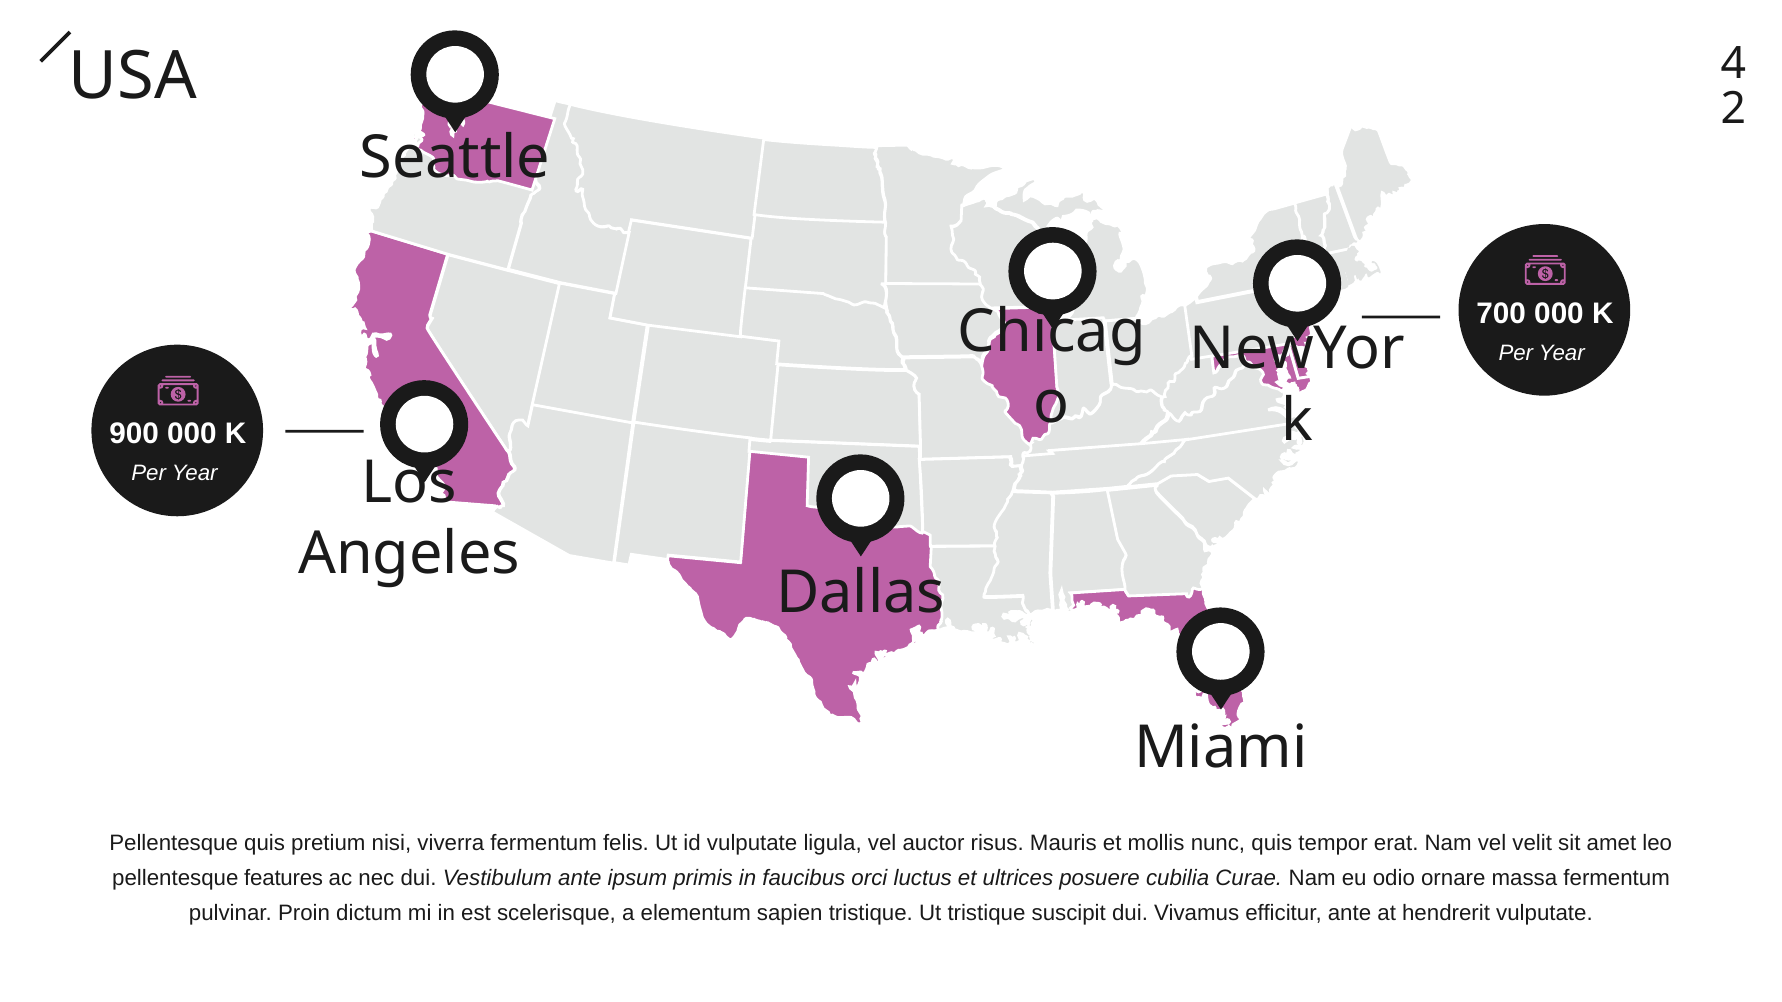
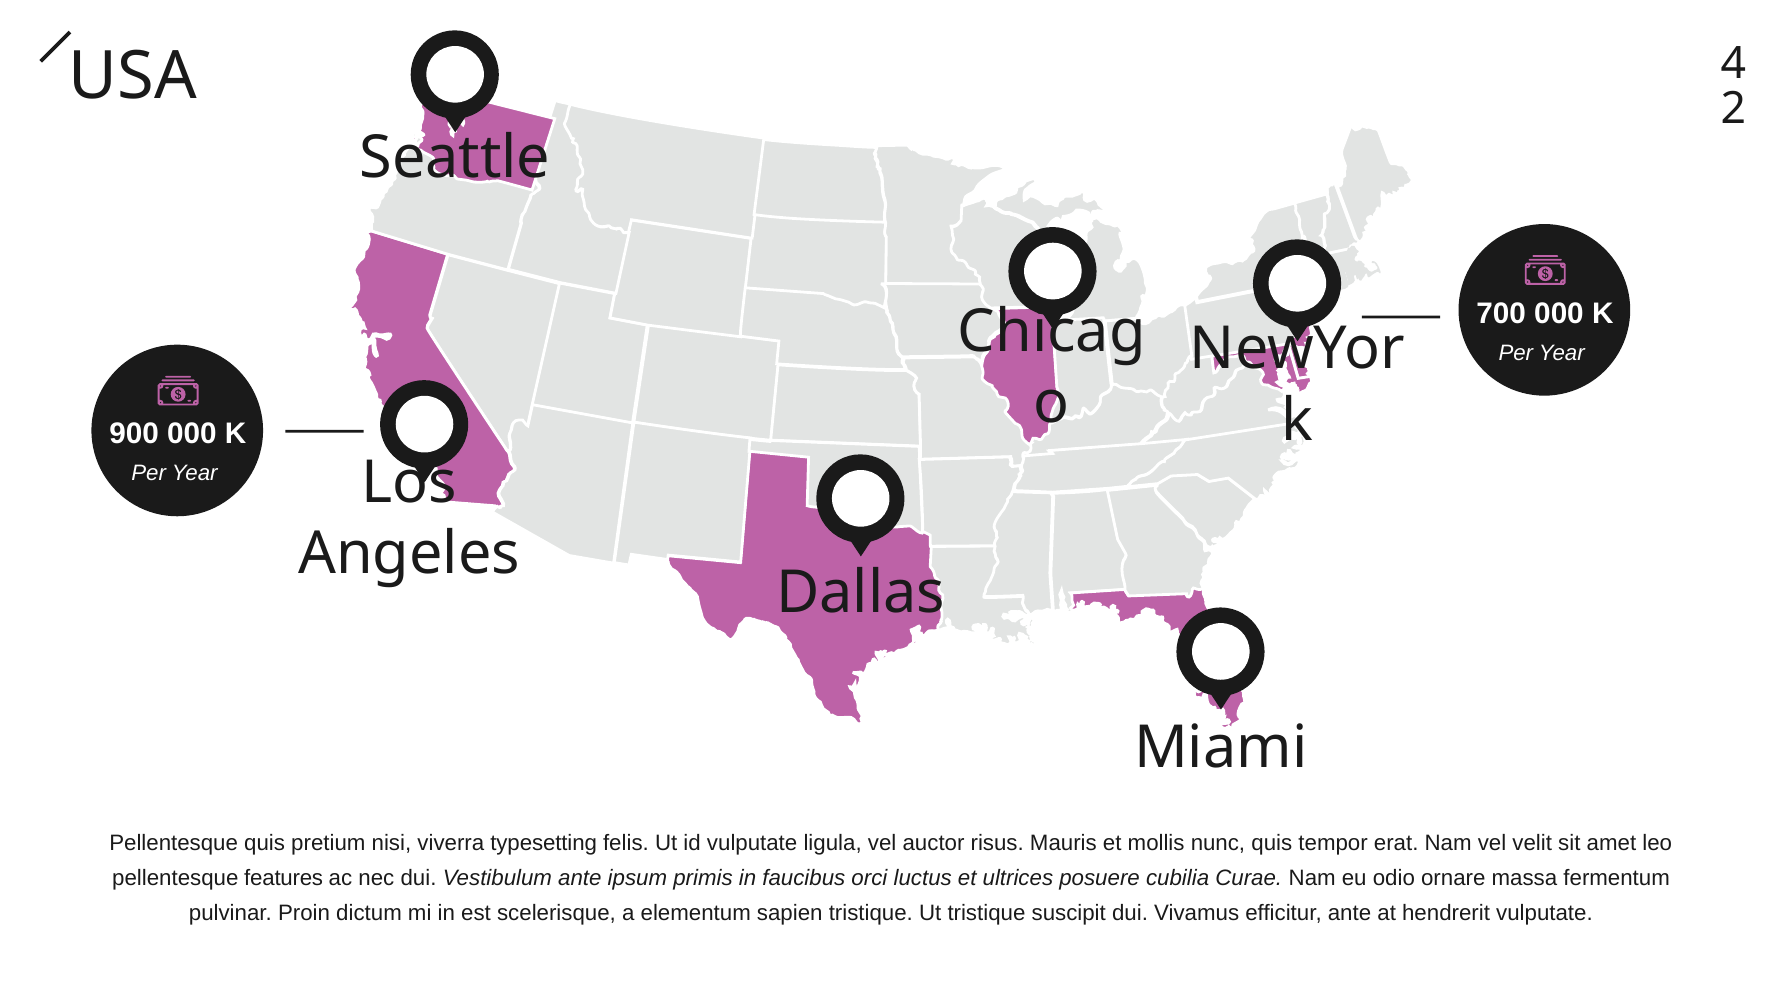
viverra fermentum: fermentum -> typesetting
